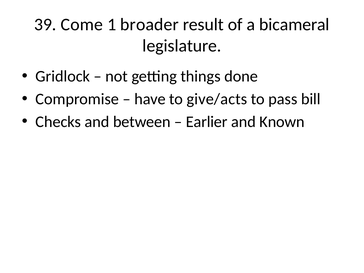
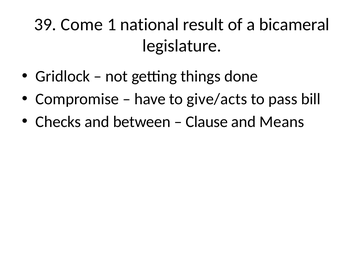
broader: broader -> national
Earlier: Earlier -> Clause
Known: Known -> Means
